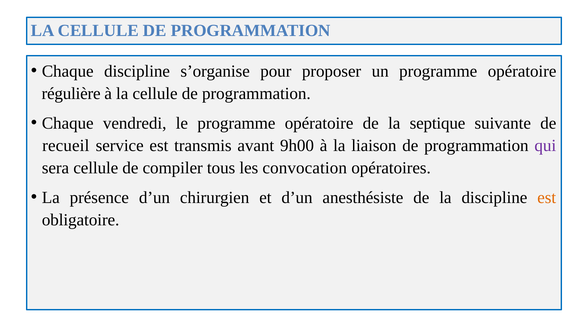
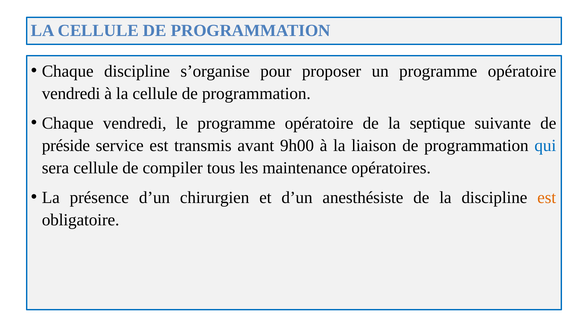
régulière at (71, 94): régulière -> vendredi
recueil: recueil -> préside
qui colour: purple -> blue
convocation: convocation -> maintenance
